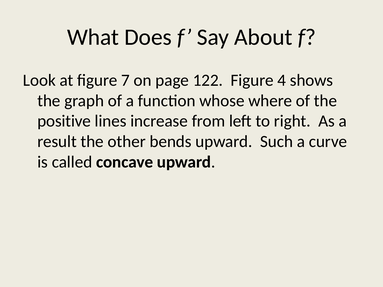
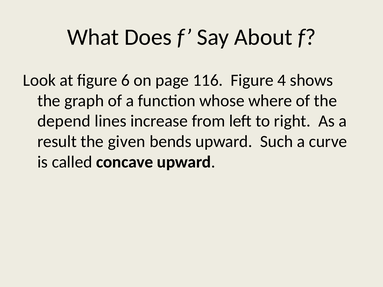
7: 7 -> 6
122: 122 -> 116
positive: positive -> depend
other: other -> given
